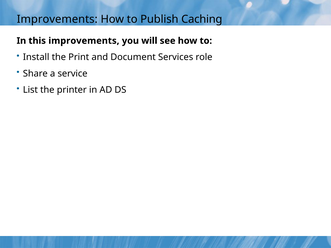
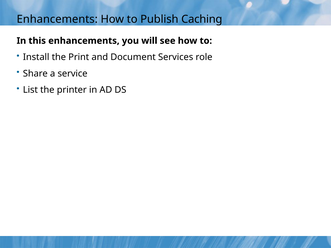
Improvements at (57, 19): Improvements -> Enhancements
this improvements: improvements -> enhancements
